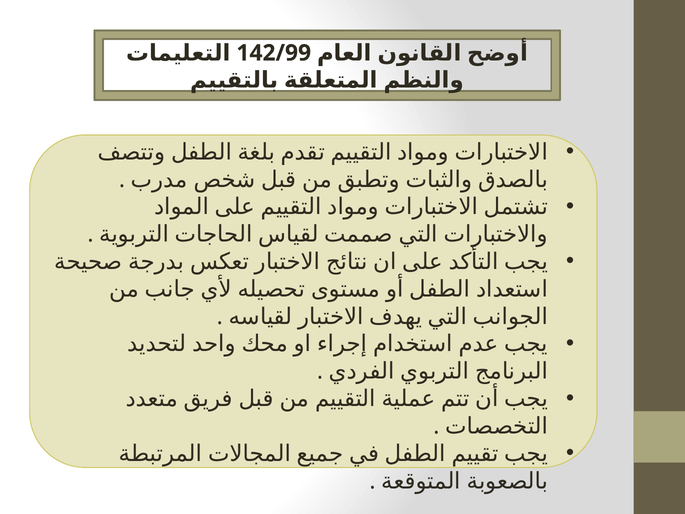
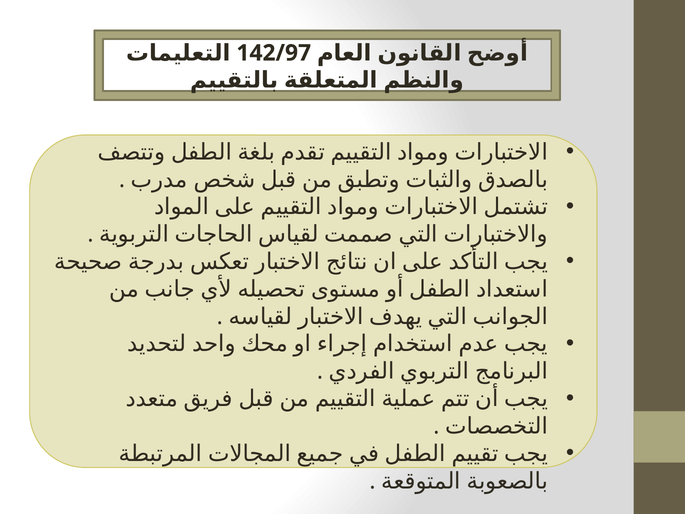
142/99: 142/99 -> 142/97
